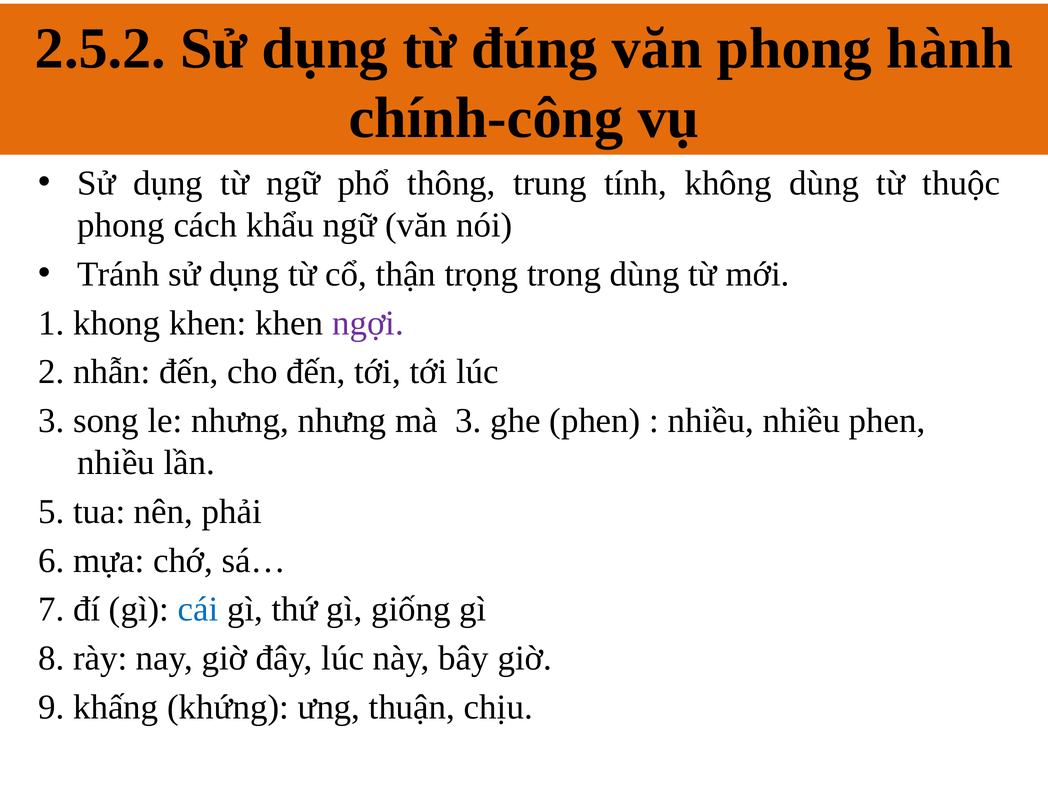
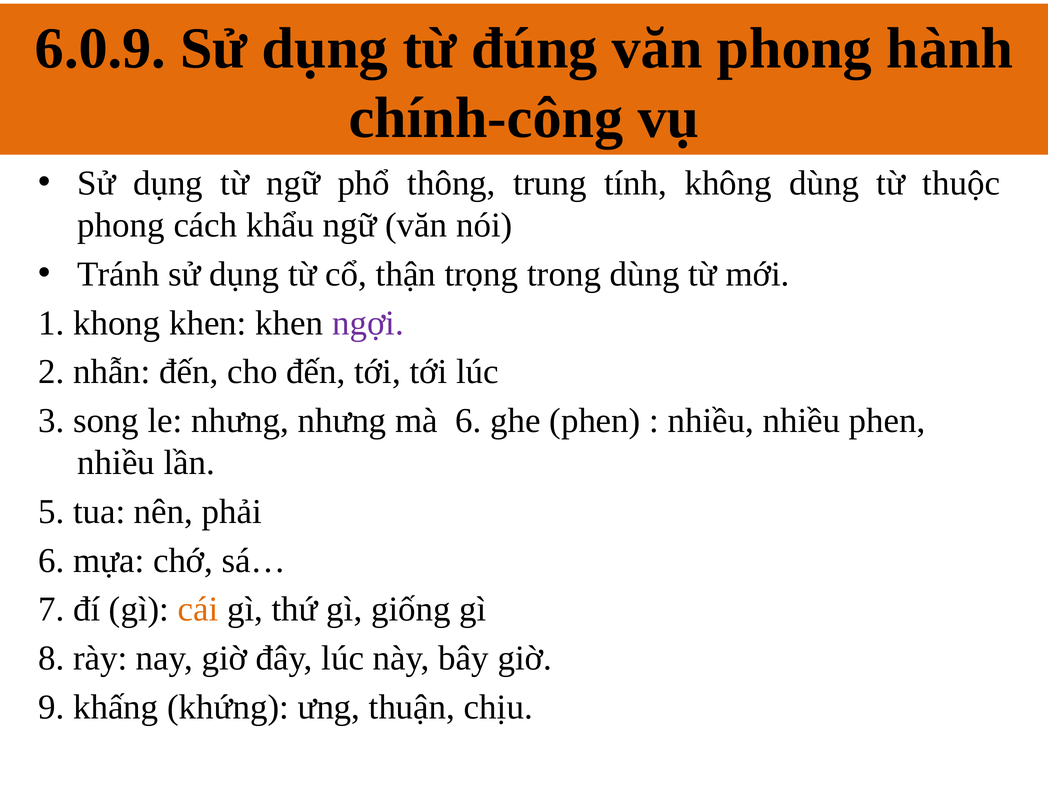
2.5.2: 2.5.2 -> 6.0.9
mà 3: 3 -> 6
cái colour: blue -> orange
